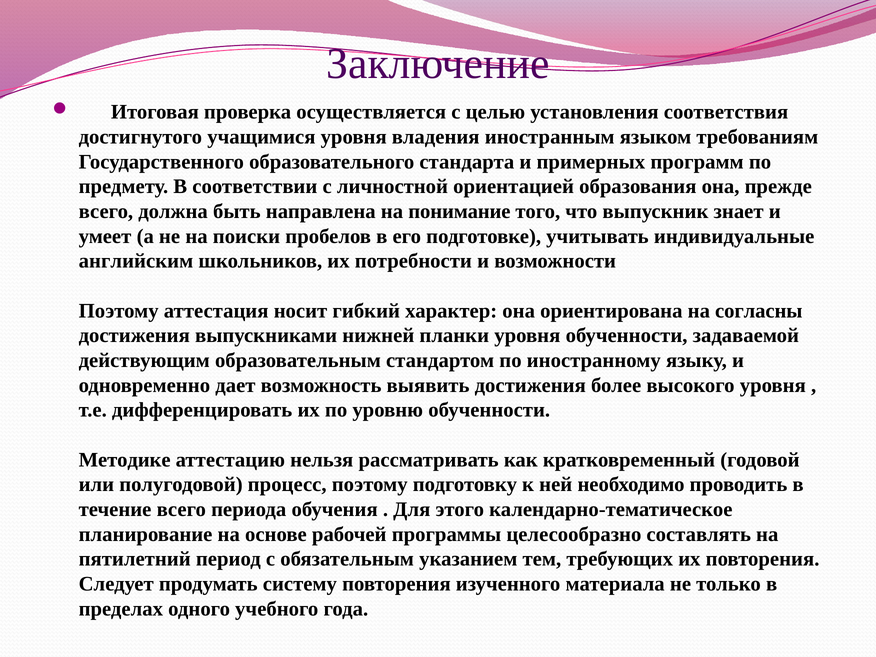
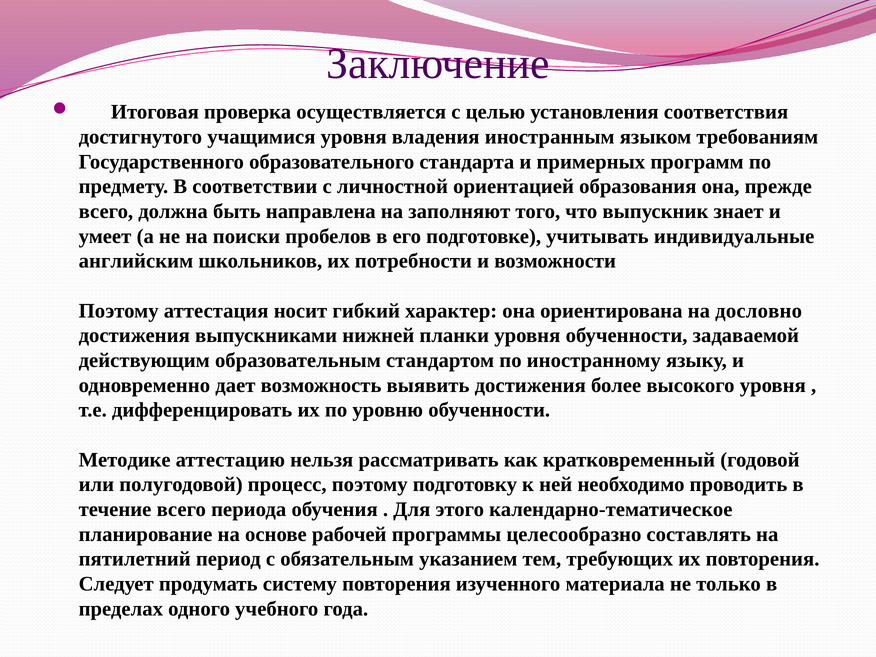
понимание: понимание -> заполняют
согласны: согласны -> дословно
